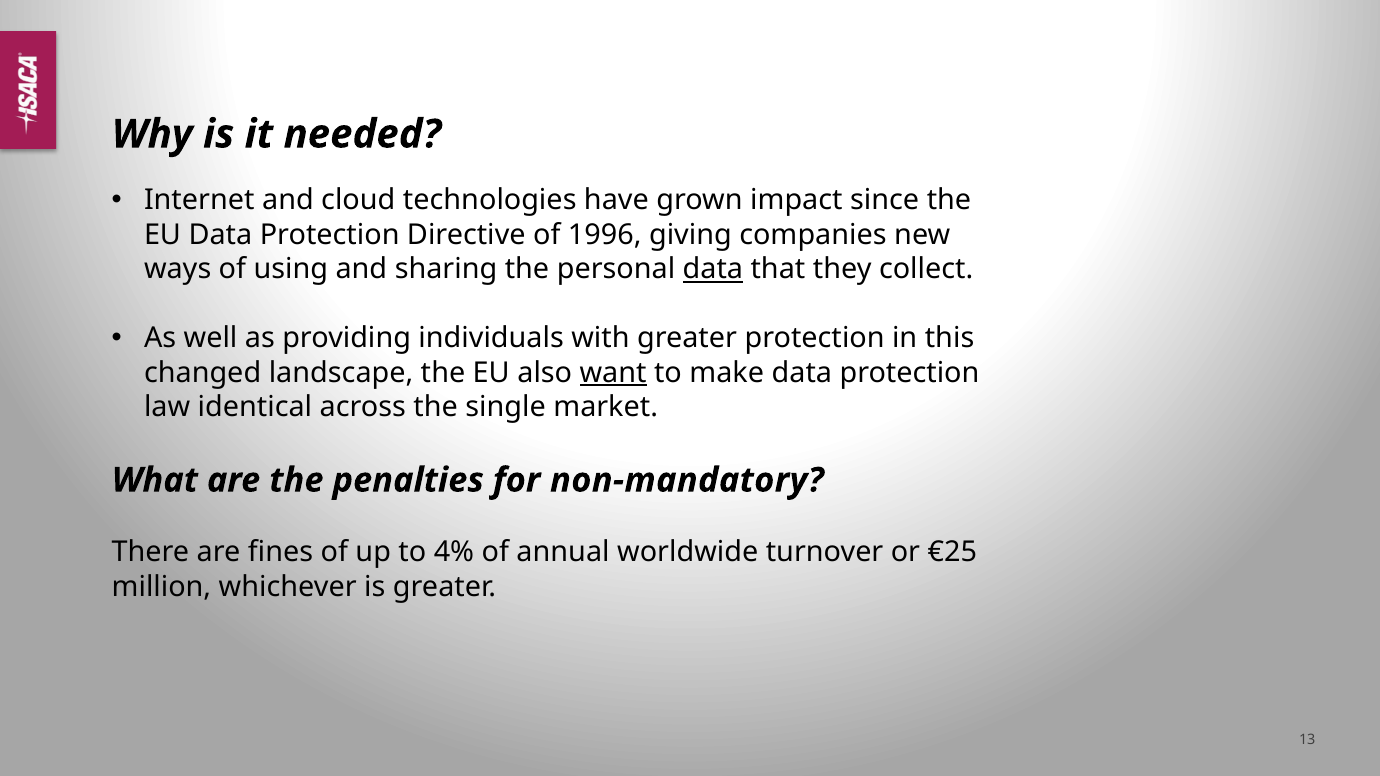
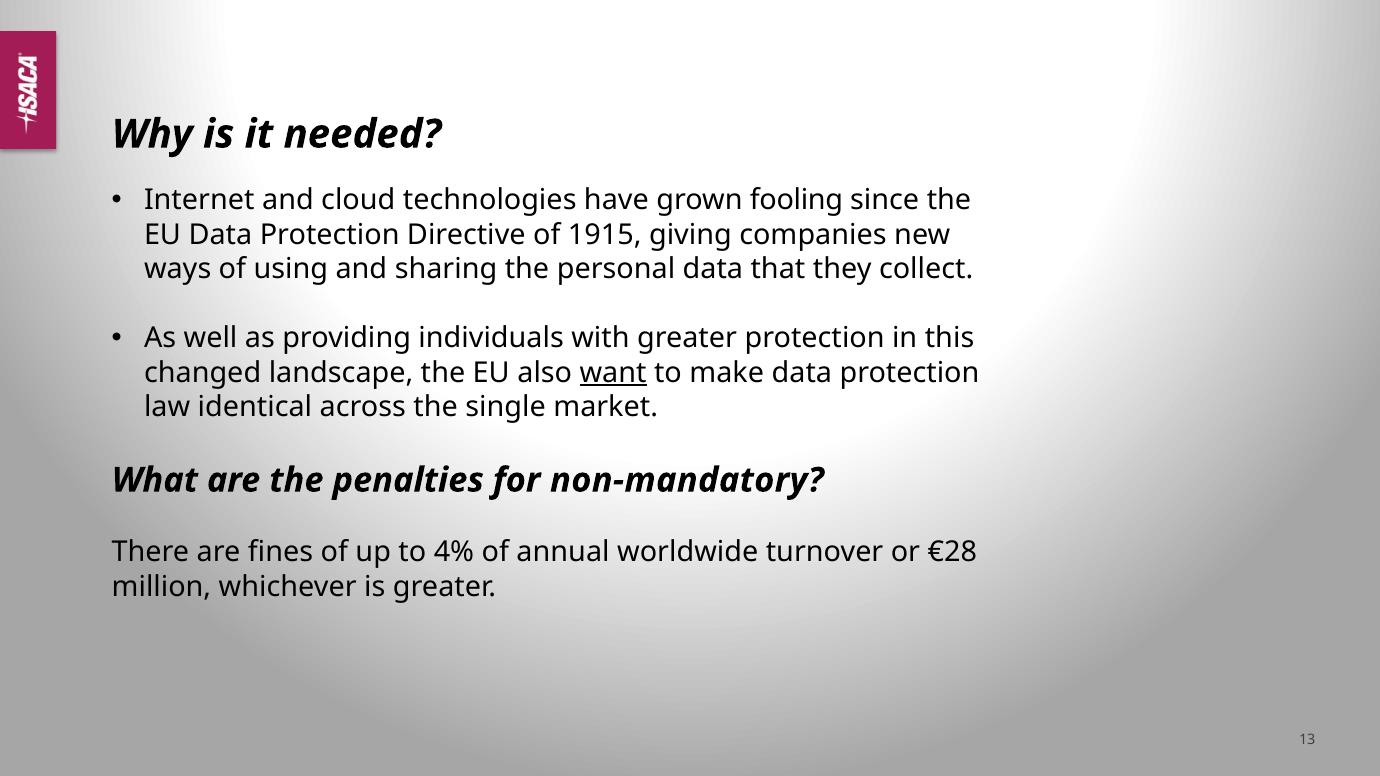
impact: impact -> fooling
1996: 1996 -> 1915
data at (713, 269) underline: present -> none
€25: €25 -> €28
